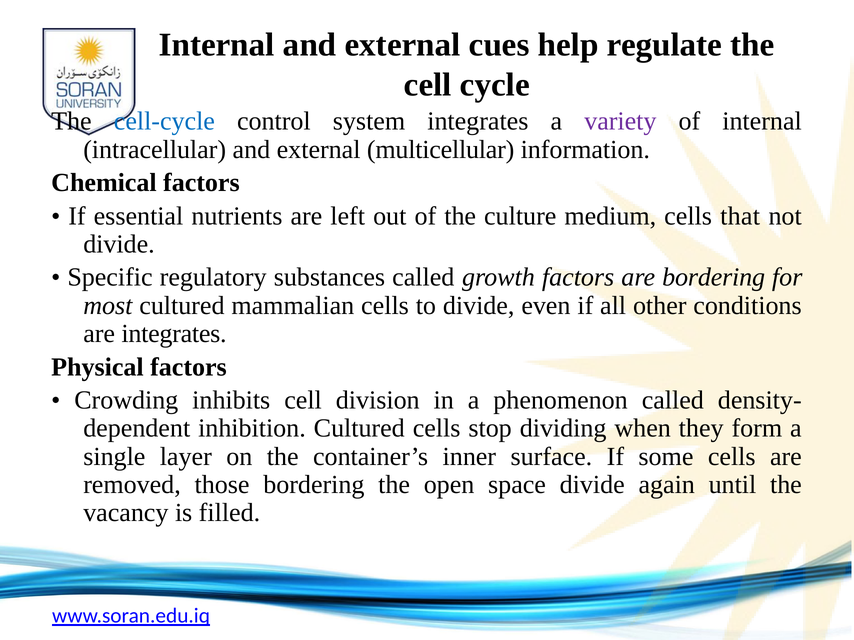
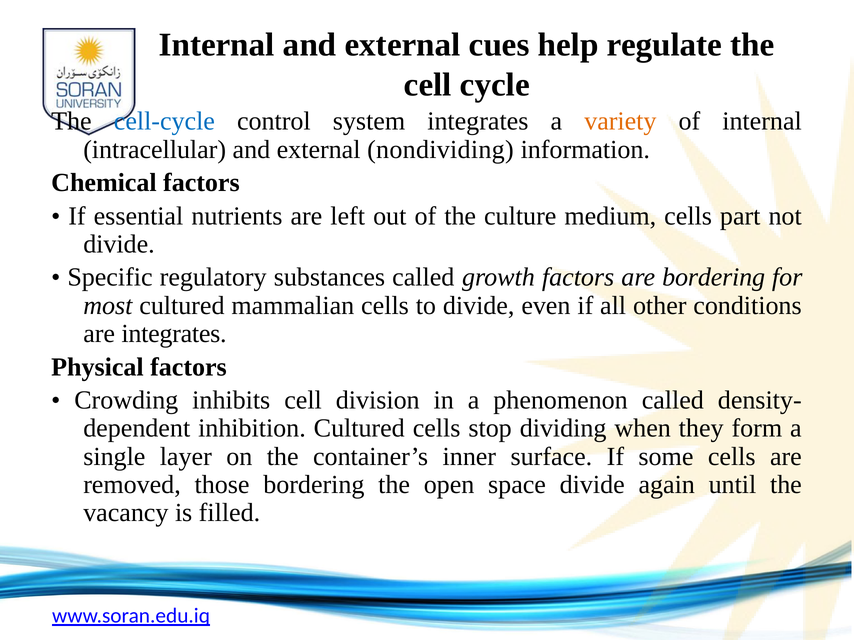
variety colour: purple -> orange
multicellular: multicellular -> nondividing
that: that -> part
